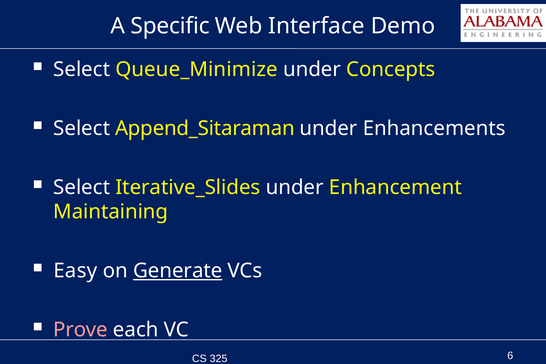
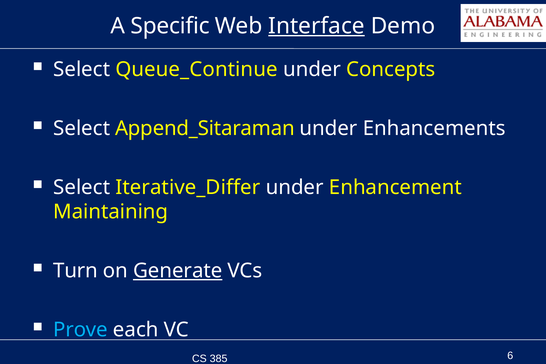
Interface underline: none -> present
Queue_Minimize: Queue_Minimize -> Queue_Continue
Iterative_Slides: Iterative_Slides -> Iterative_Differ
Easy: Easy -> Turn
Prove colour: pink -> light blue
325: 325 -> 385
